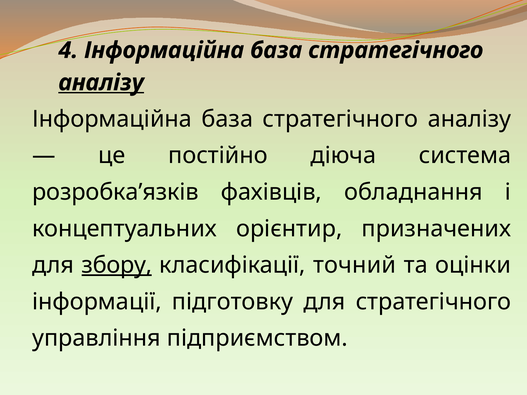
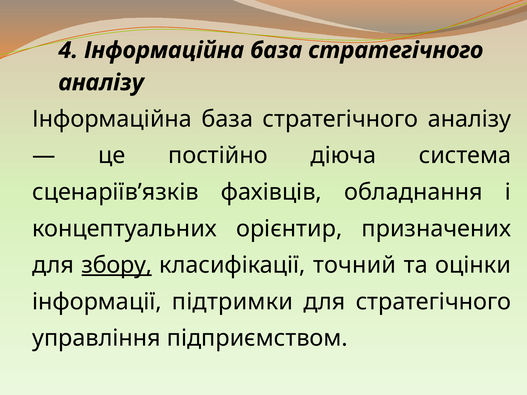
аналізу at (101, 83) underline: present -> none
розробка’язків: розробка’язків -> сценаріїв’язків
підготовку: підготовку -> підтримки
